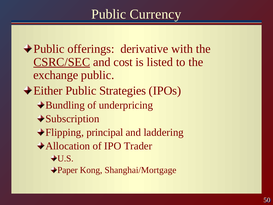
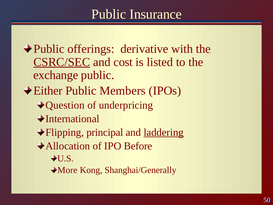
Currency: Currency -> Insurance
Strategies: Strategies -> Members
Bundling: Bundling -> Question
Subscription: Subscription -> International
laddering underline: none -> present
Trader: Trader -> Before
Paper: Paper -> More
Shanghai/Mortgage: Shanghai/Mortgage -> Shanghai/Generally
